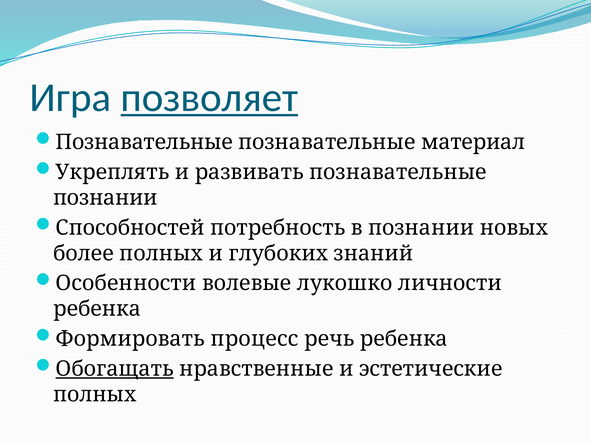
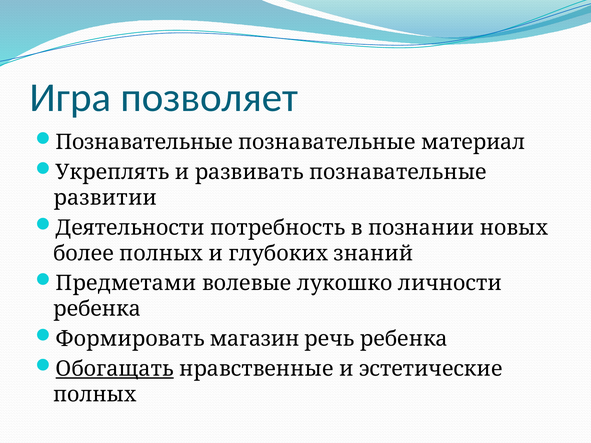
позволяет underline: present -> none
познании at (105, 198): познании -> развитии
Способностей: Способностей -> Деятельности
Особенности: Особенности -> Предметами
процесс: процесс -> магазин
